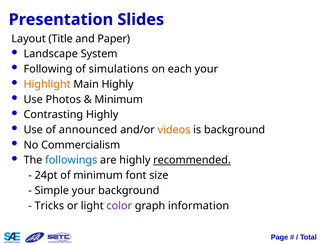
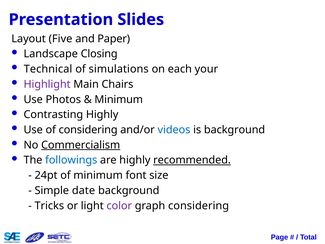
Title: Title -> Five
System: System -> Closing
Following: Following -> Technical
Highlight colour: orange -> purple
Main Highly: Highly -> Chairs
of announced: announced -> considering
videos colour: orange -> blue
Commercialism underline: none -> present
Simple your: your -> date
graph information: information -> considering
